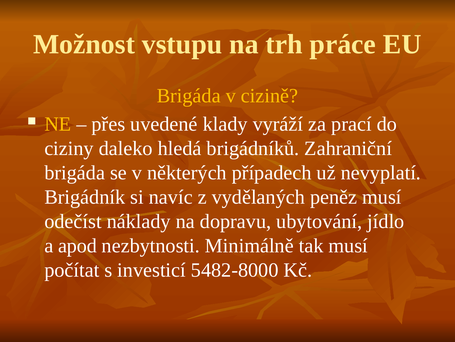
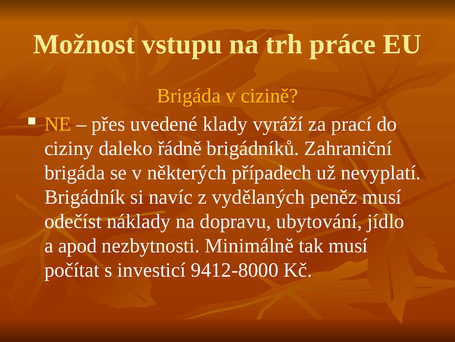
hledá: hledá -> řádně
5482-8000: 5482-8000 -> 9412-8000
